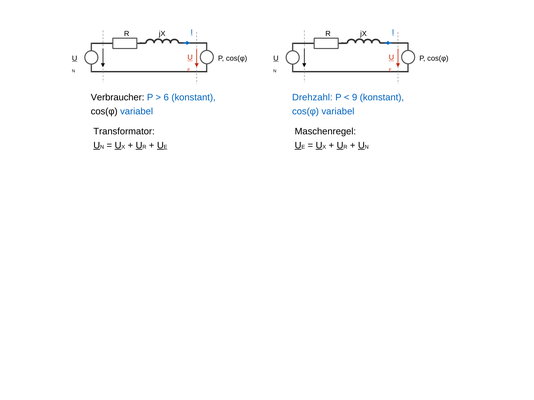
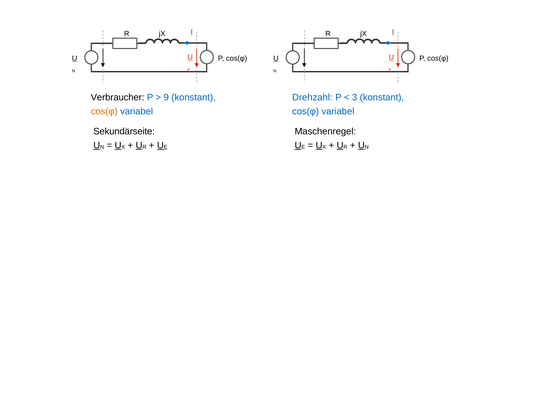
6: 6 -> 9
9: 9 -> 3
cos(φ at (104, 112) colour: black -> orange
Transformator: Transformator -> Sekundärseite
